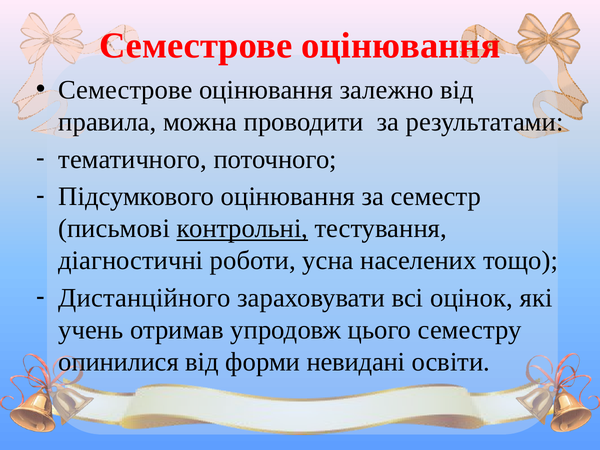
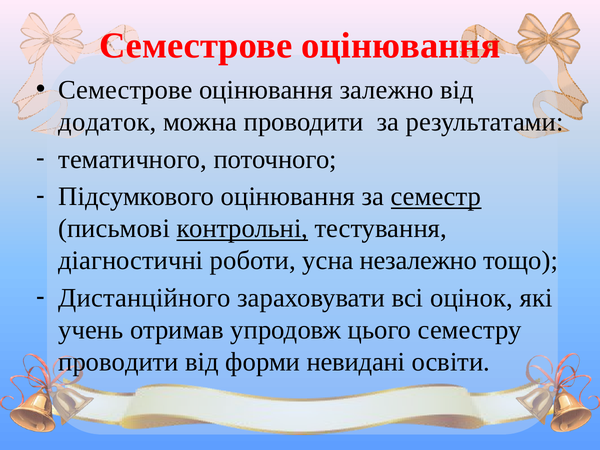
правила: правила -> додаток
семестр underline: none -> present
населених: населених -> незалежно
опинилися at (119, 362): опинилися -> проводити
